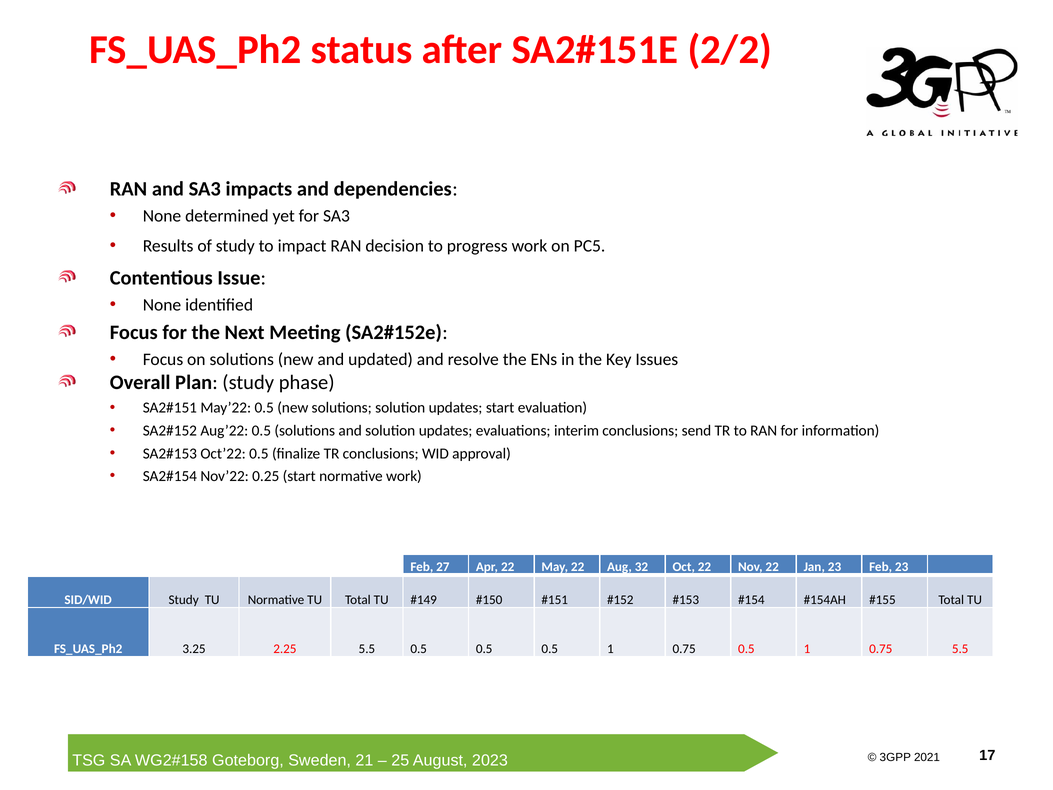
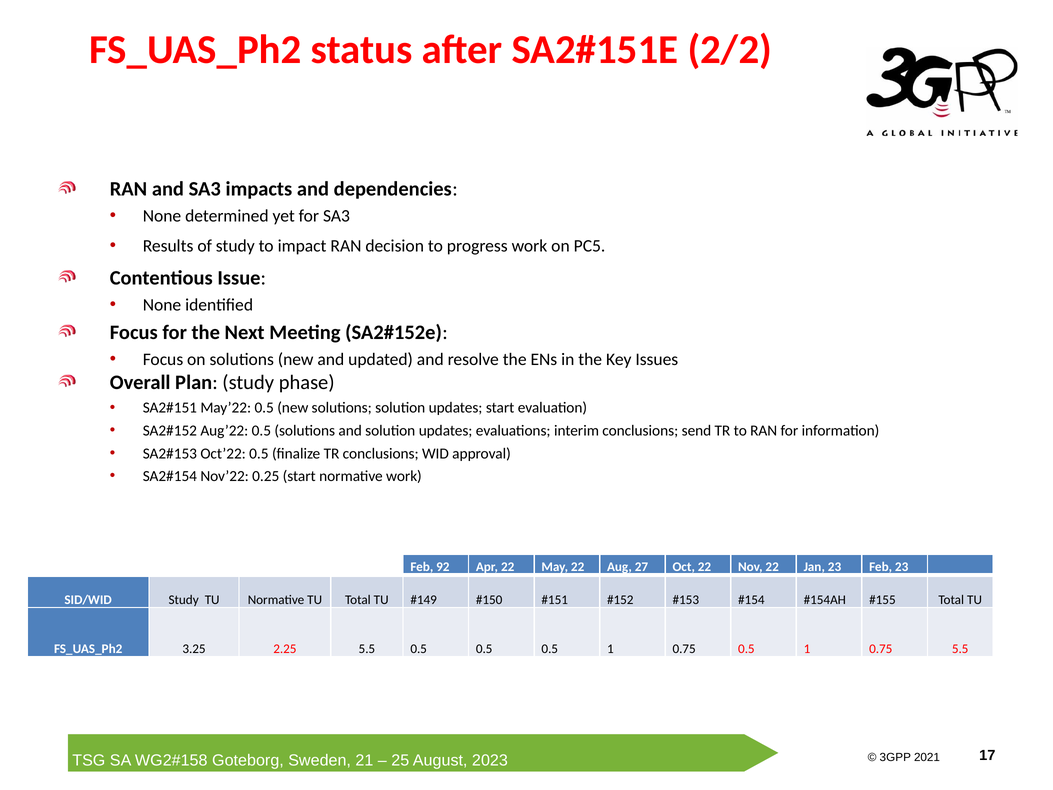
27: 27 -> 92
32: 32 -> 27
